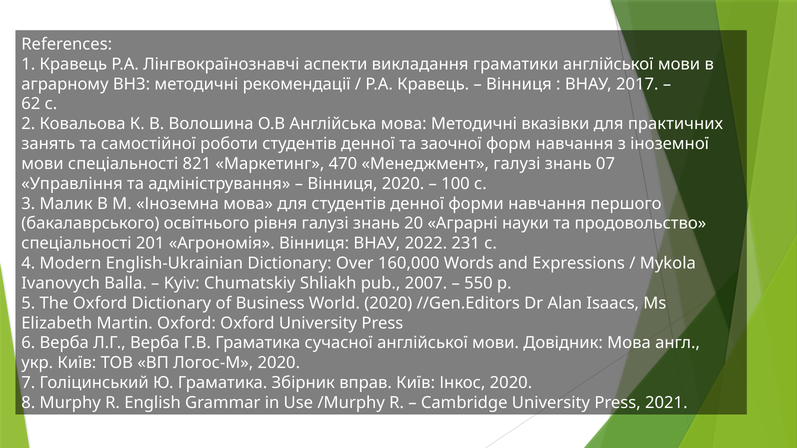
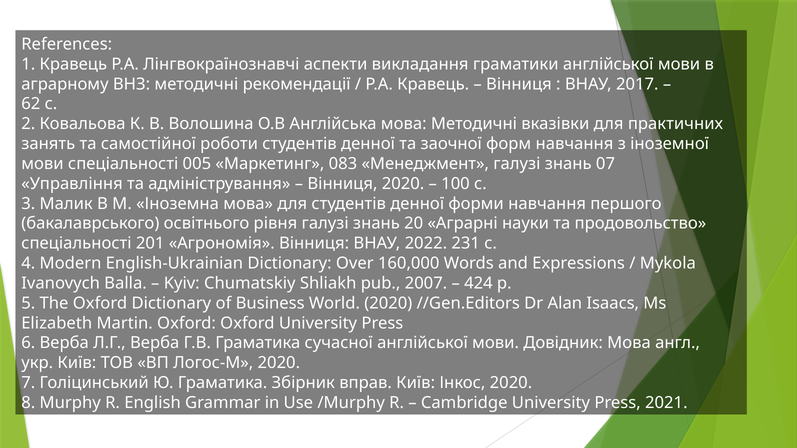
821: 821 -> 005
470: 470 -> 083
550: 550 -> 424
